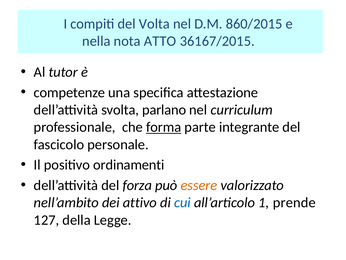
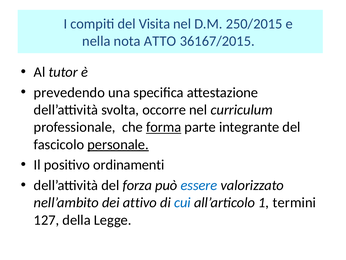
Volta: Volta -> Visita
860/2015: 860/2015 -> 250/2015
competenze: competenze -> prevedendo
parlano: parlano -> occorre
personale underline: none -> present
essere colour: orange -> blue
prende: prende -> termini
